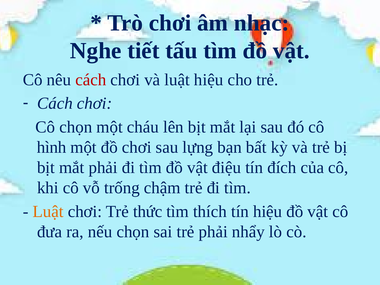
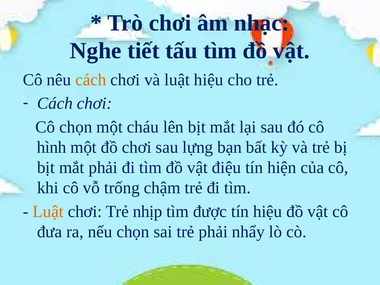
cách at (91, 80) colour: red -> orange
đích: đích -> hiện
thức: thức -> nhịp
thích: thích -> được
